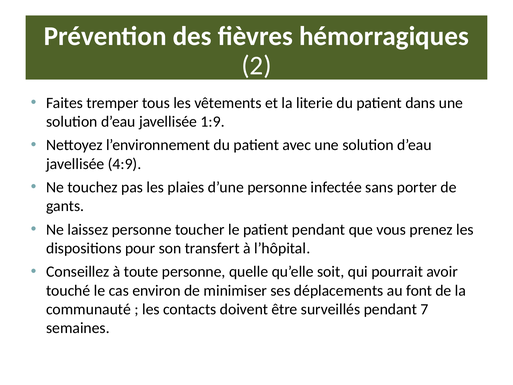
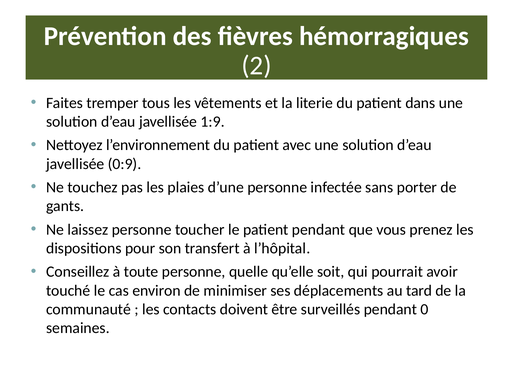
4:9: 4:9 -> 0:9
font: font -> tard
7: 7 -> 0
